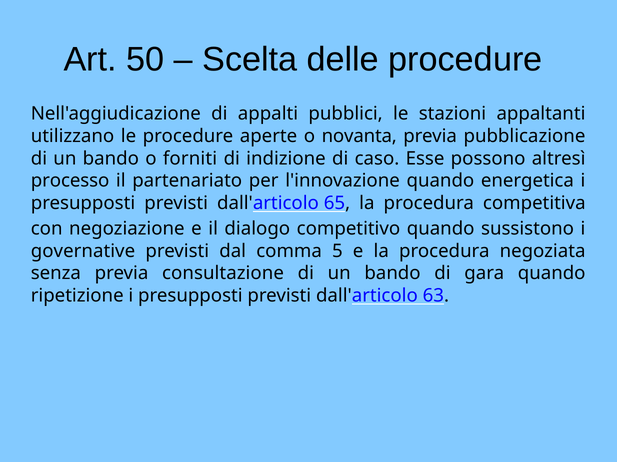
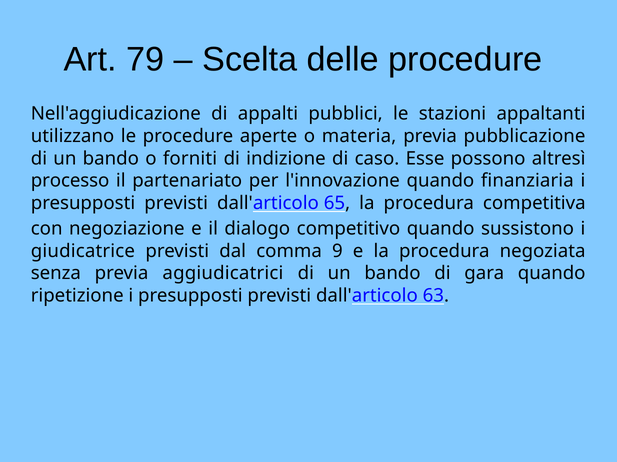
50: 50 -> 79
novanta: novanta -> materia
energetica: energetica -> finanziaria
governative: governative -> giudicatrice
5: 5 -> 9
consultazione: consultazione -> aggiudicatrici
